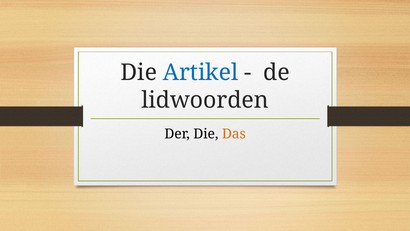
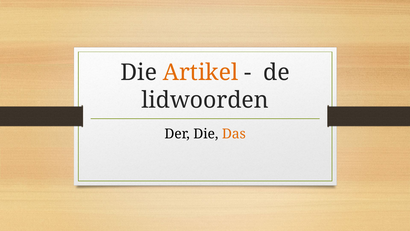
Artikel colour: blue -> orange
